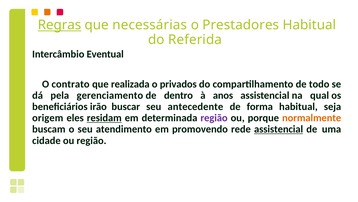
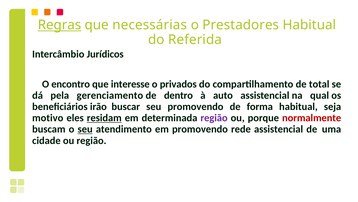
Eventual: Eventual -> Jurídicos
contrato: contrato -> encontro
realizada: realizada -> interesse
todo: todo -> total
anos: anos -> auto
seu antecedente: antecedente -> promovendo
origem: origem -> motivo
normalmente colour: orange -> red
seu at (85, 129) underline: none -> present
assistencial at (279, 129) underline: present -> none
